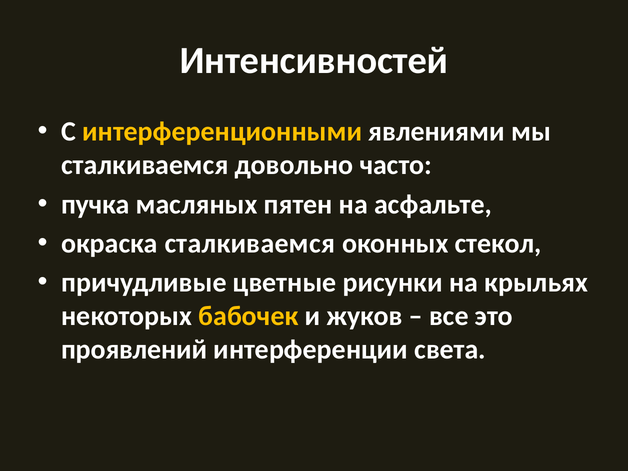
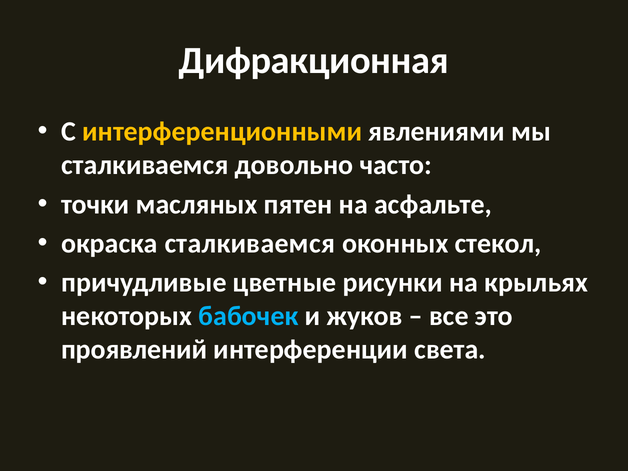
Интенсивностей: Интенсивностей -> Дифракционная
пучка: пучка -> точки
бабочек colour: yellow -> light blue
